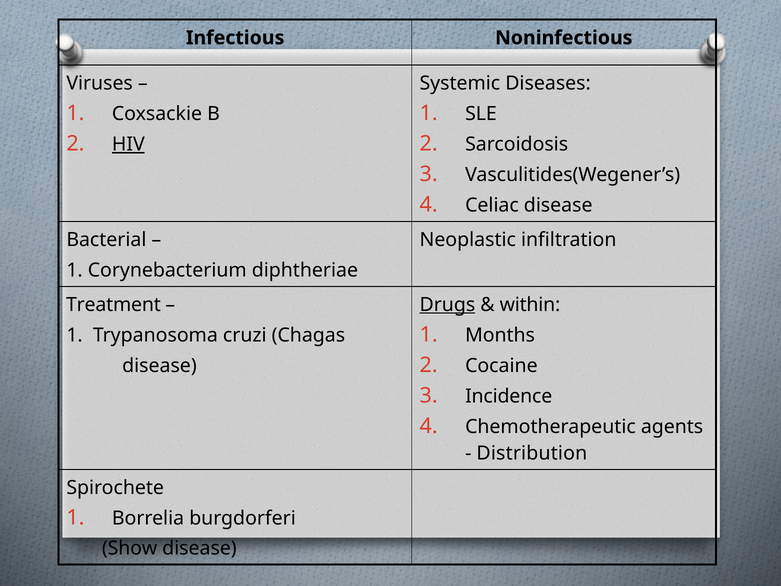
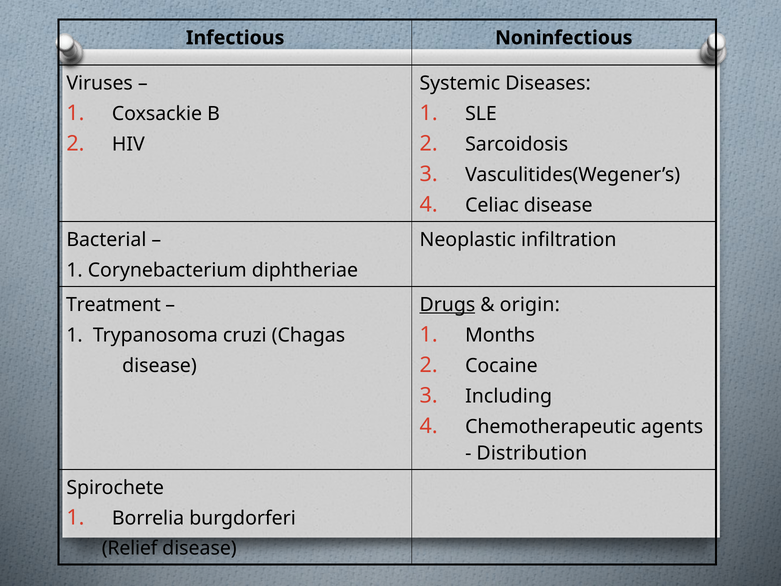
HIV underline: present -> none
within: within -> origin
Incidence: Incidence -> Including
Show: Show -> Relief
